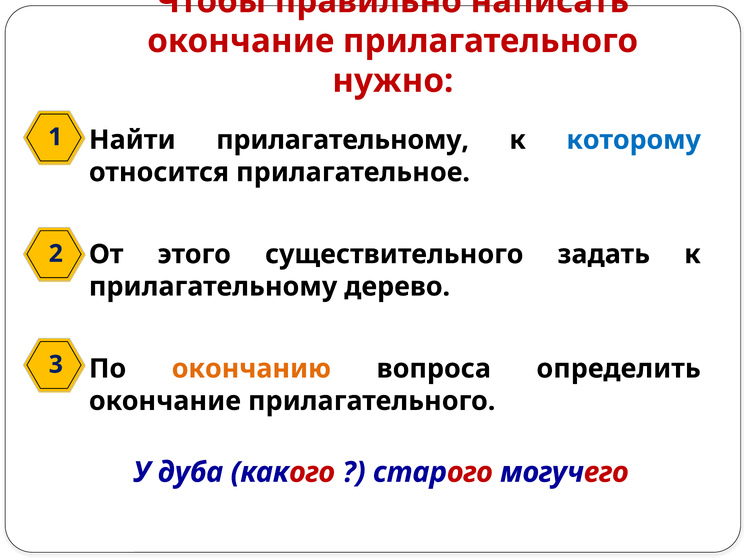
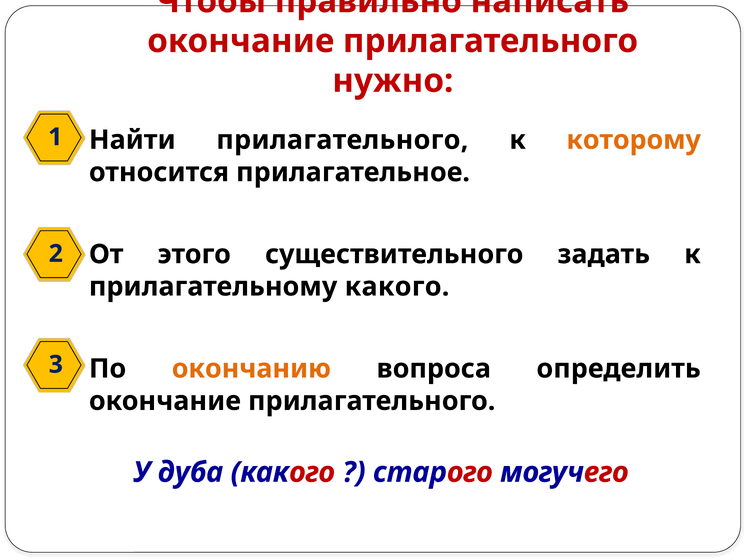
Найти прилагательному: прилагательному -> прилагательного
которому colour: blue -> orange
прилагательному дерево: дерево -> какого
